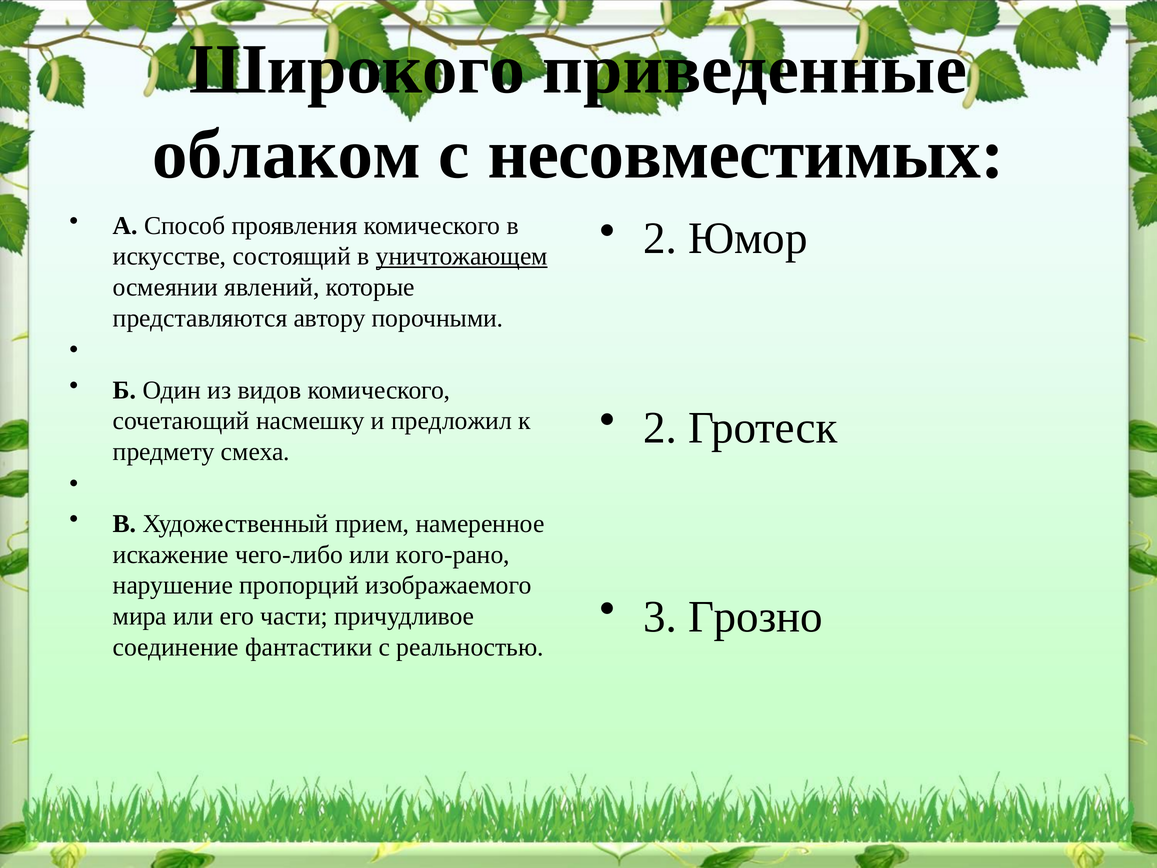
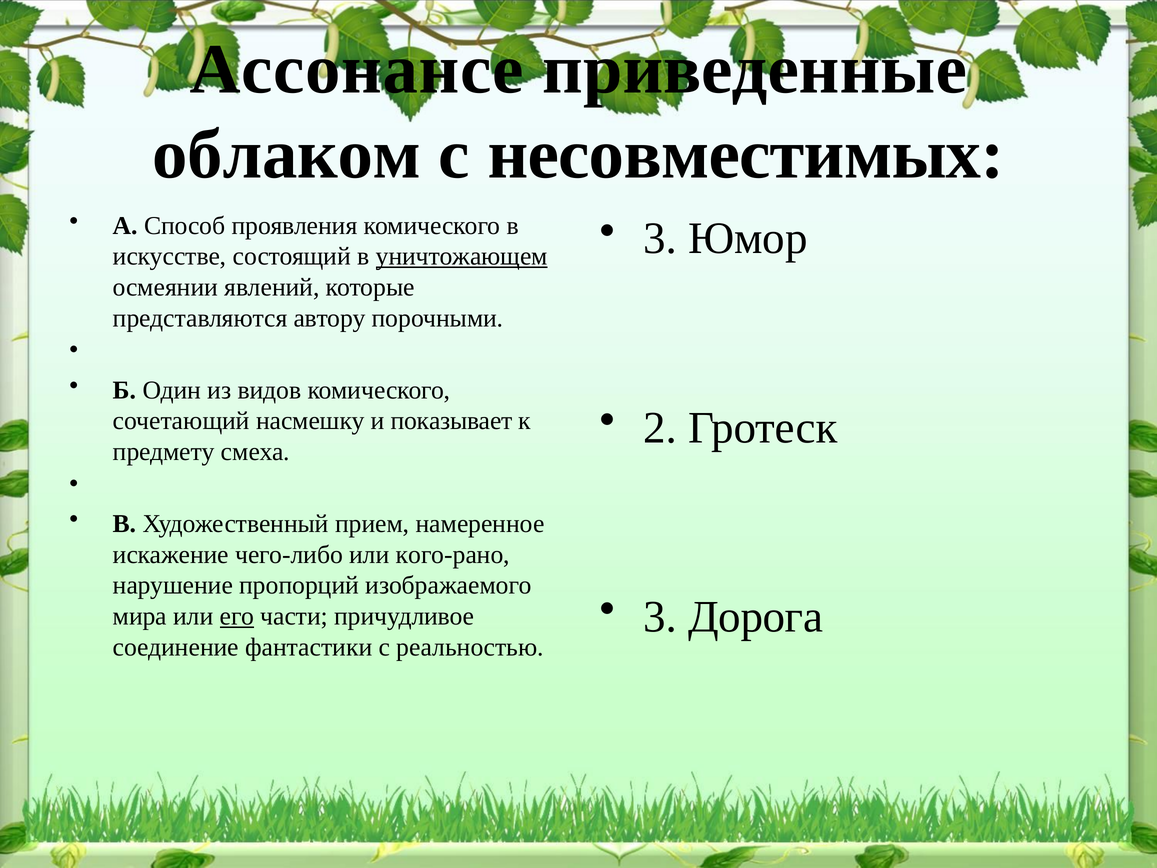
Широкого: Широкого -> Ассонансе
2 at (660, 238): 2 -> 3
предложил: предложил -> показывает
Грозно: Грозно -> Дорога
его underline: none -> present
